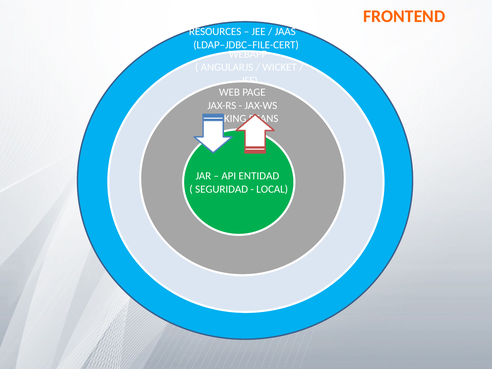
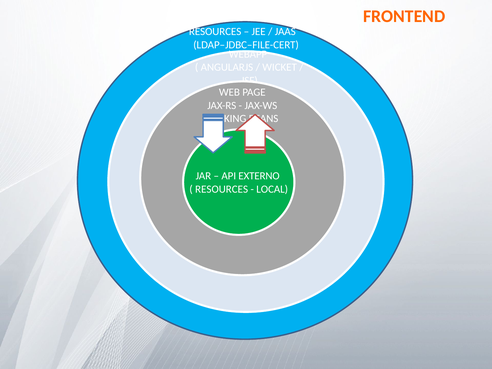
ENTIDAD: ENTIDAD -> EXTERNO
SEGURIDAD at (222, 189): SEGURIDAD -> RESOURCES
